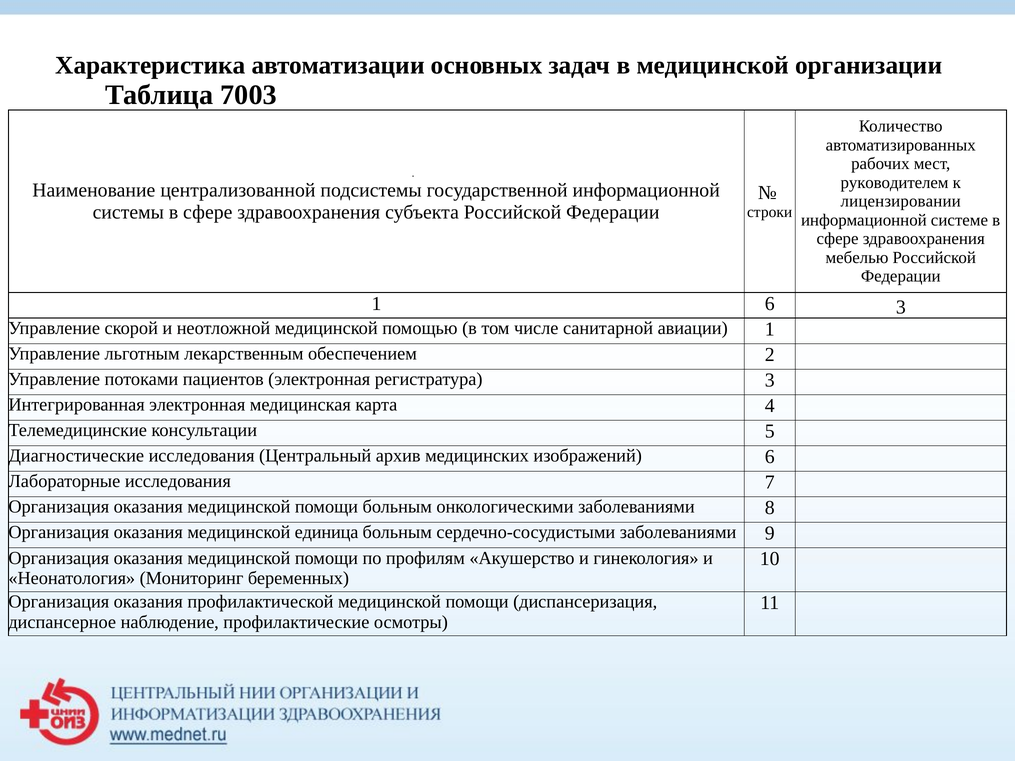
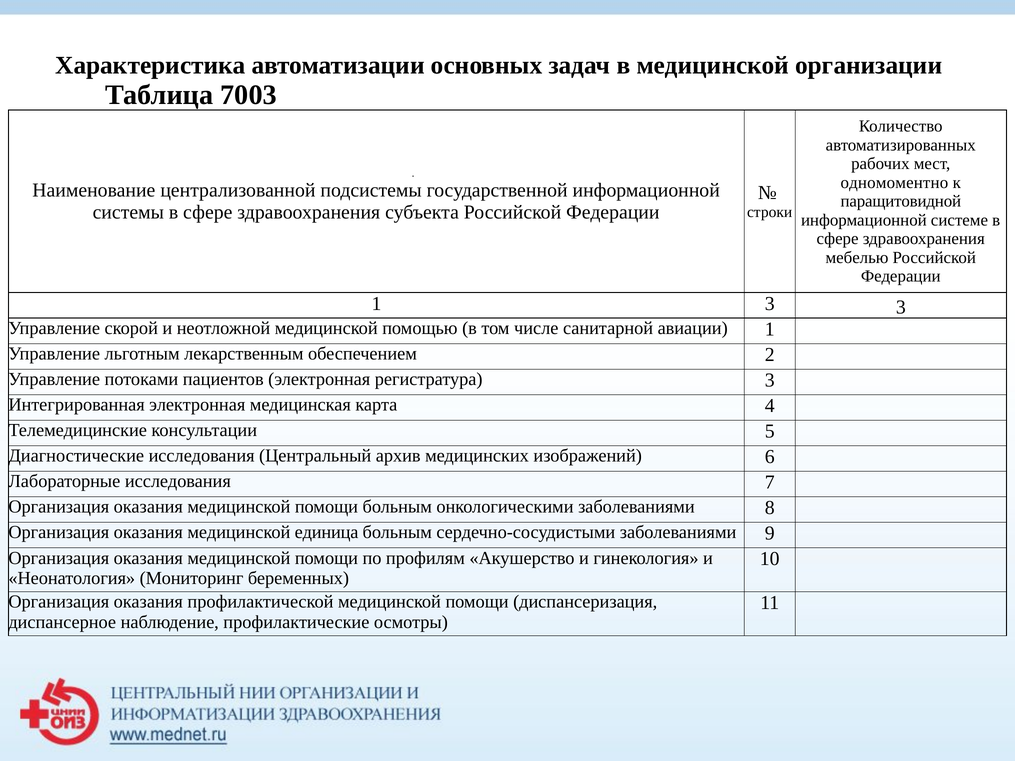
руководителем: руководителем -> одномоментно
лицензировании: лицензировании -> паращитовидной
1 6: 6 -> 3
